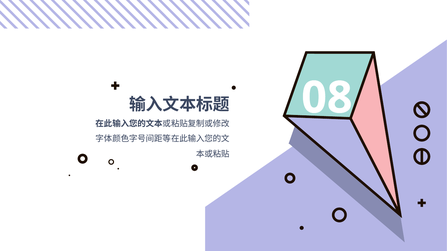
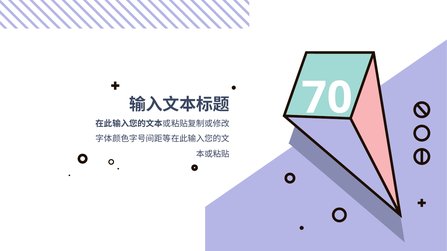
08: 08 -> 70
